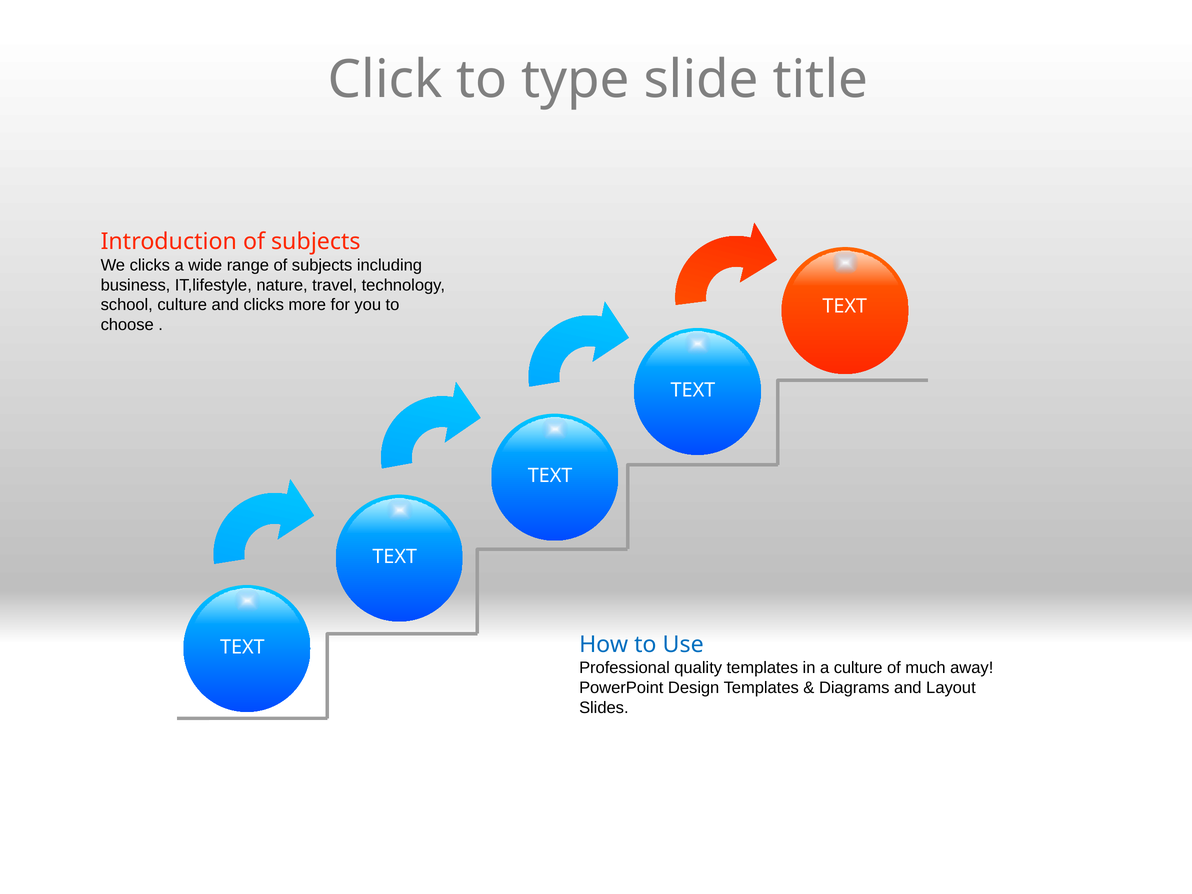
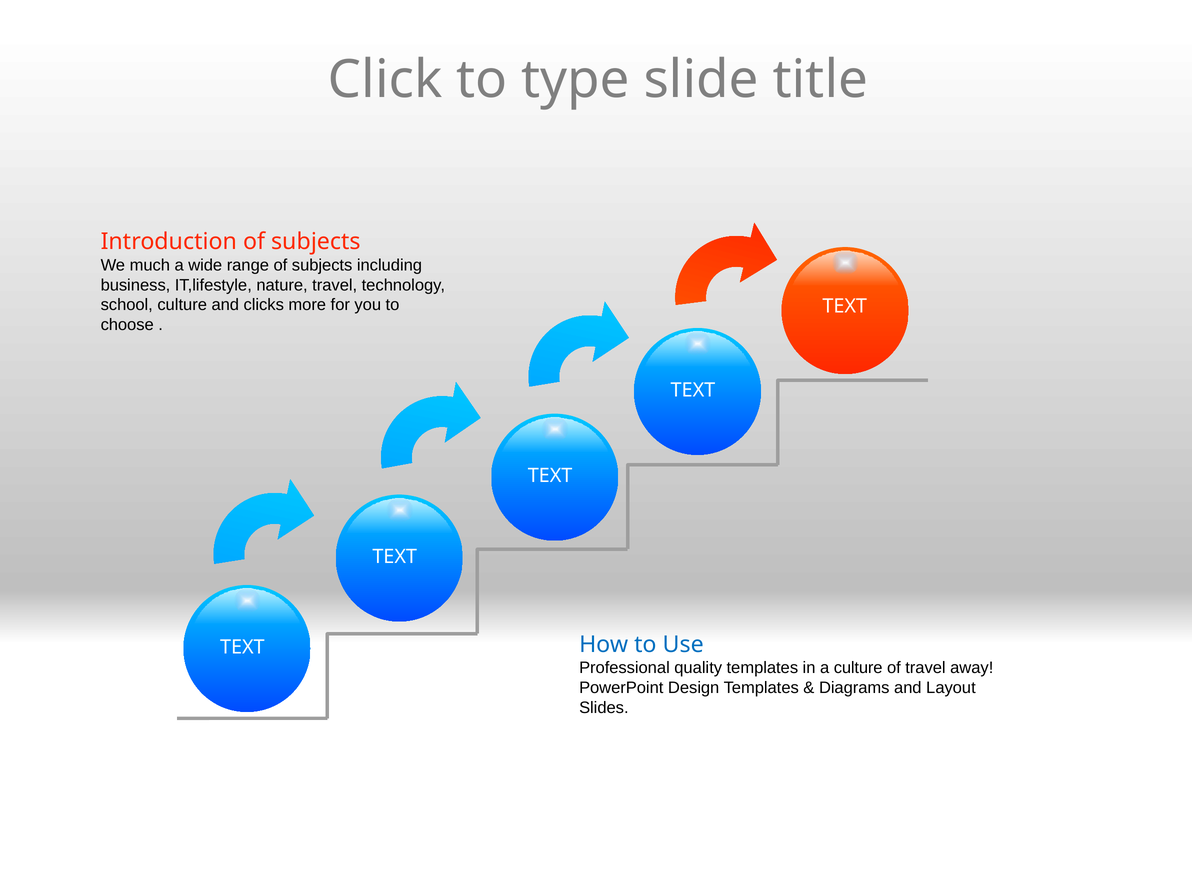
We clicks: clicks -> much
of much: much -> travel
